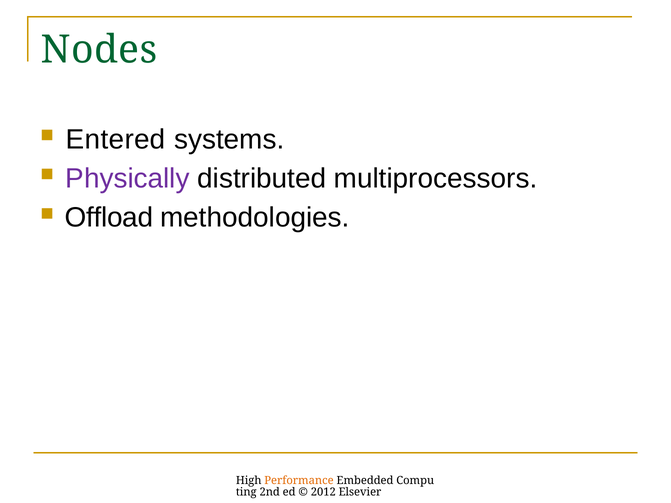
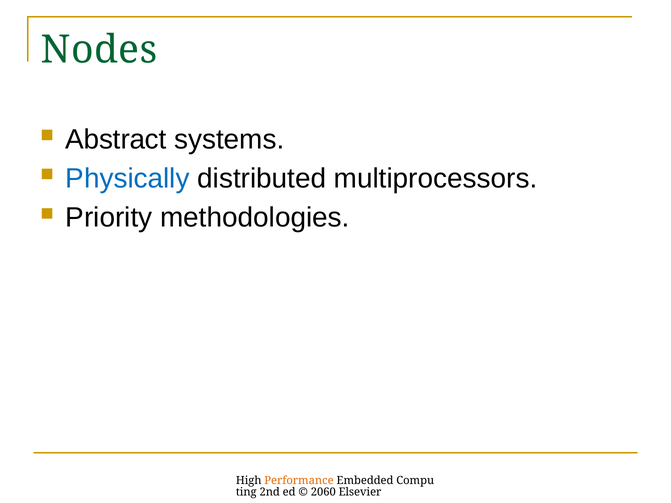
Entered: Entered -> Abstract
Physically colour: purple -> blue
Offload: Offload -> Priority
2012: 2012 -> 2060
